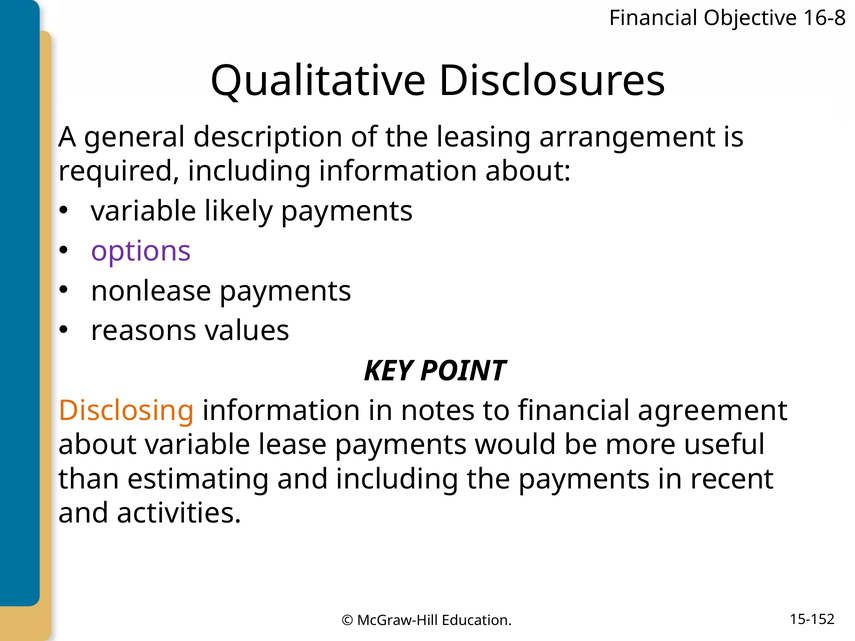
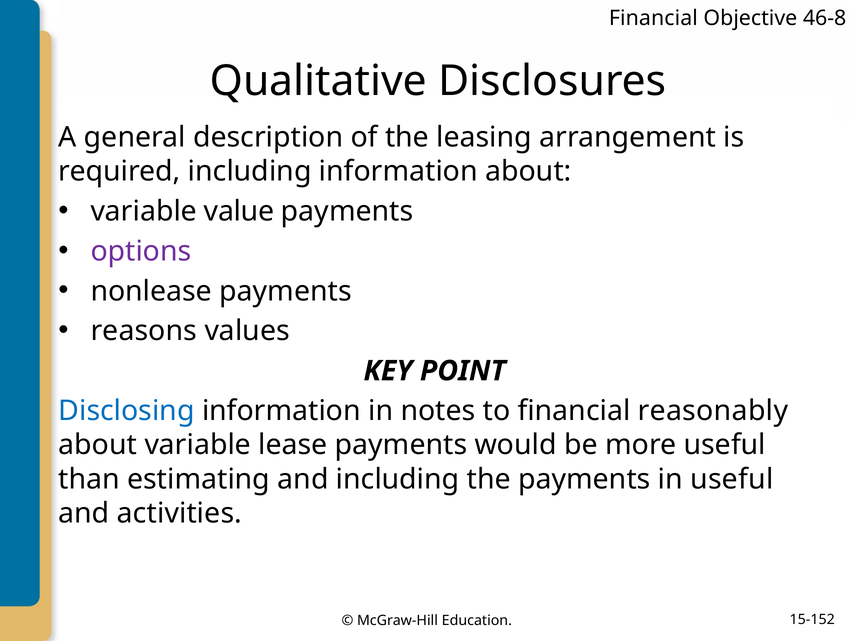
16-8: 16-8 -> 46-8
likely: likely -> value
Disclosing colour: orange -> blue
agreement: agreement -> reasonably
in recent: recent -> useful
